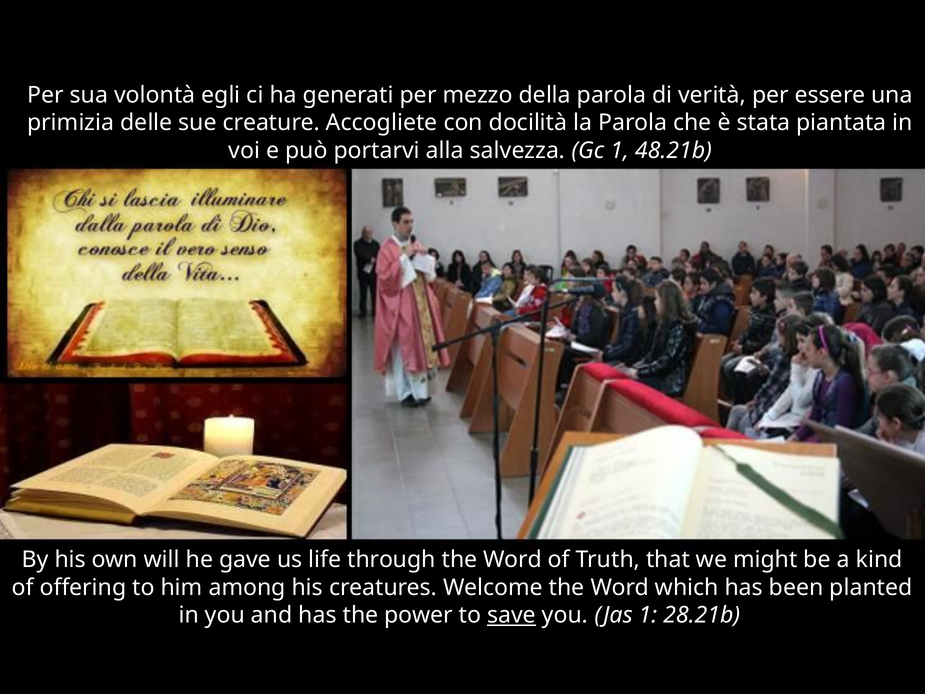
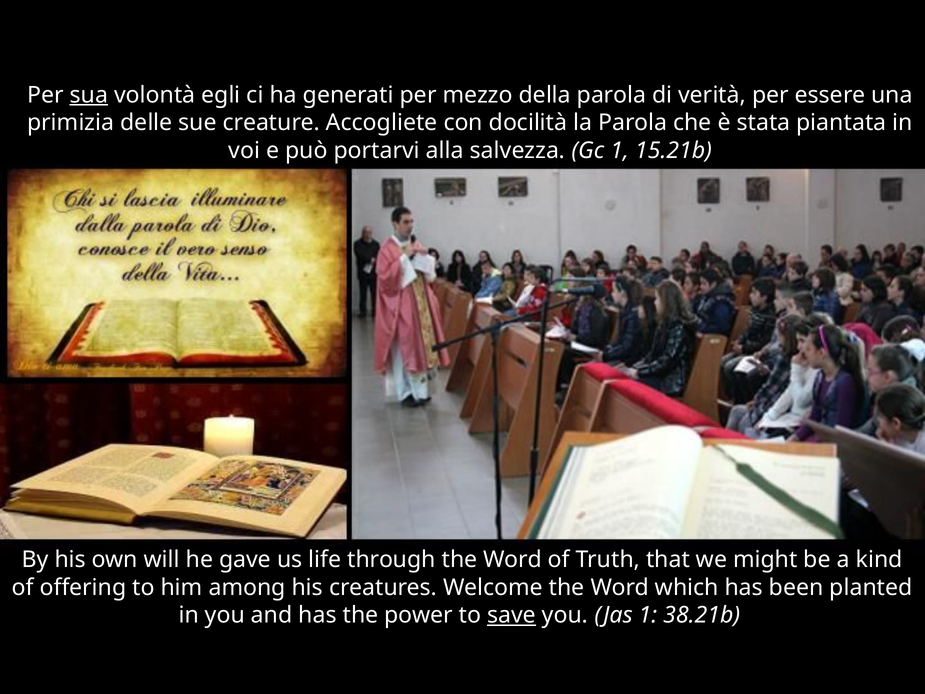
sua underline: none -> present
48.21b: 48.21b -> 15.21b
28.21b: 28.21b -> 38.21b
